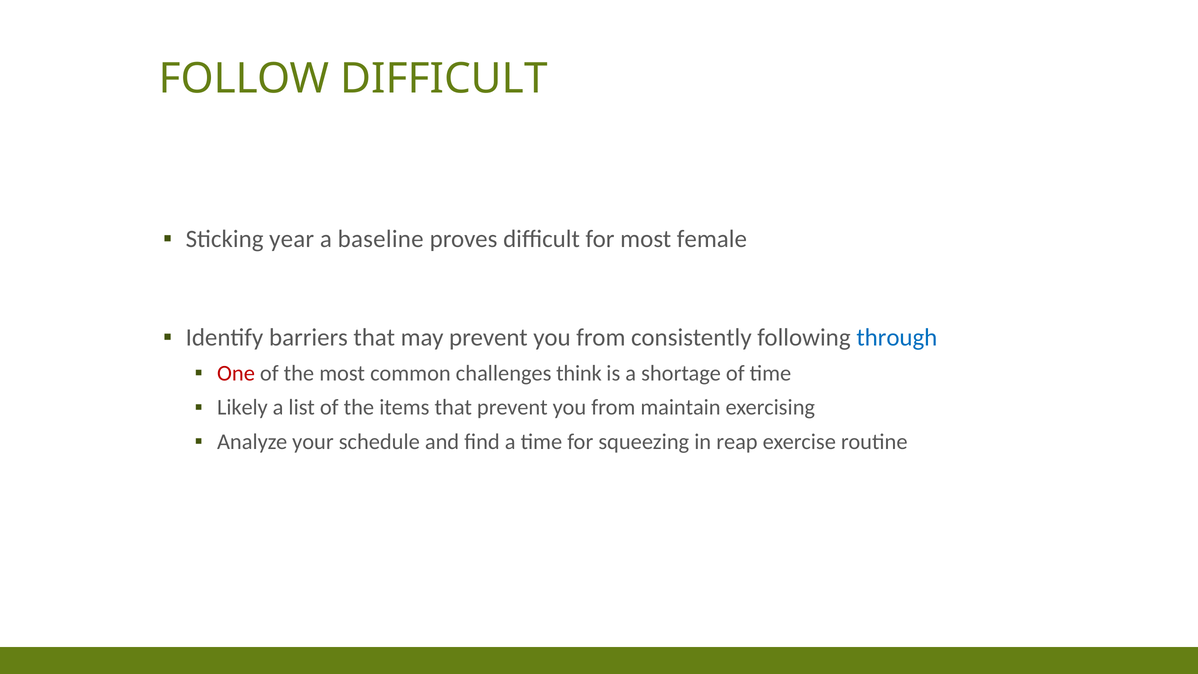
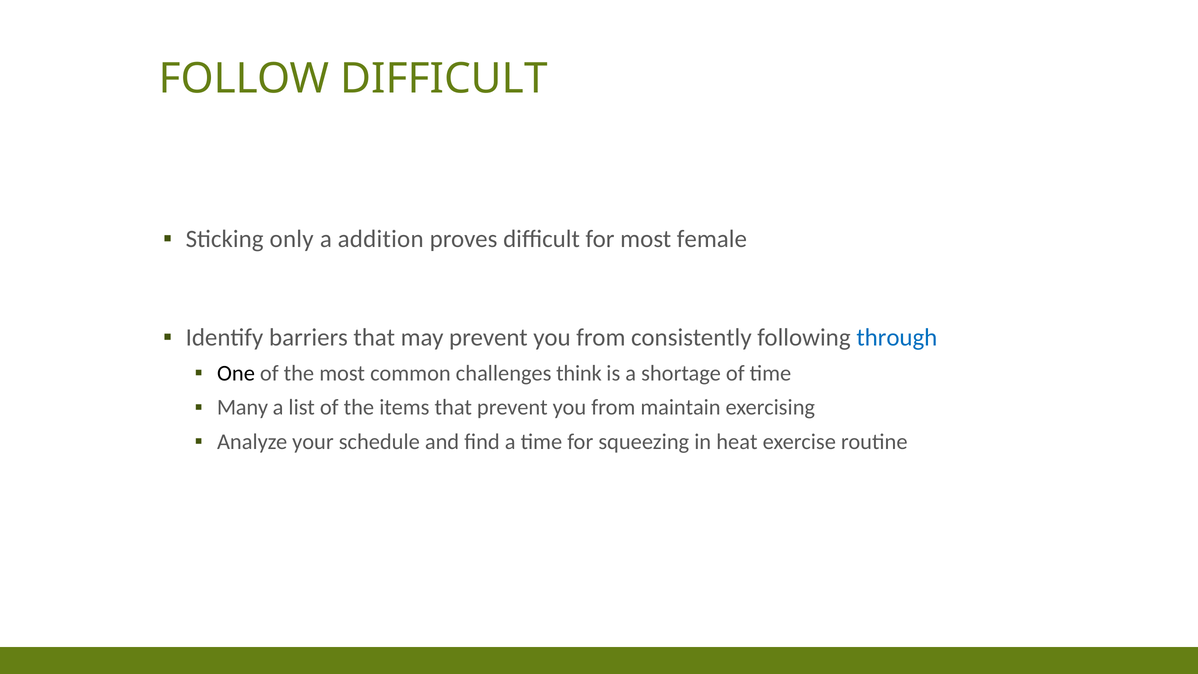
year: year -> only
baseline: baseline -> addition
One colour: red -> black
Likely: Likely -> Many
reap: reap -> heat
